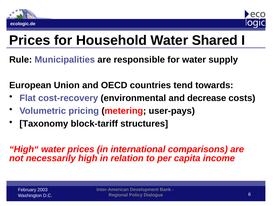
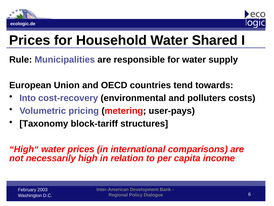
Flat: Flat -> Into
decrease: decrease -> polluters
